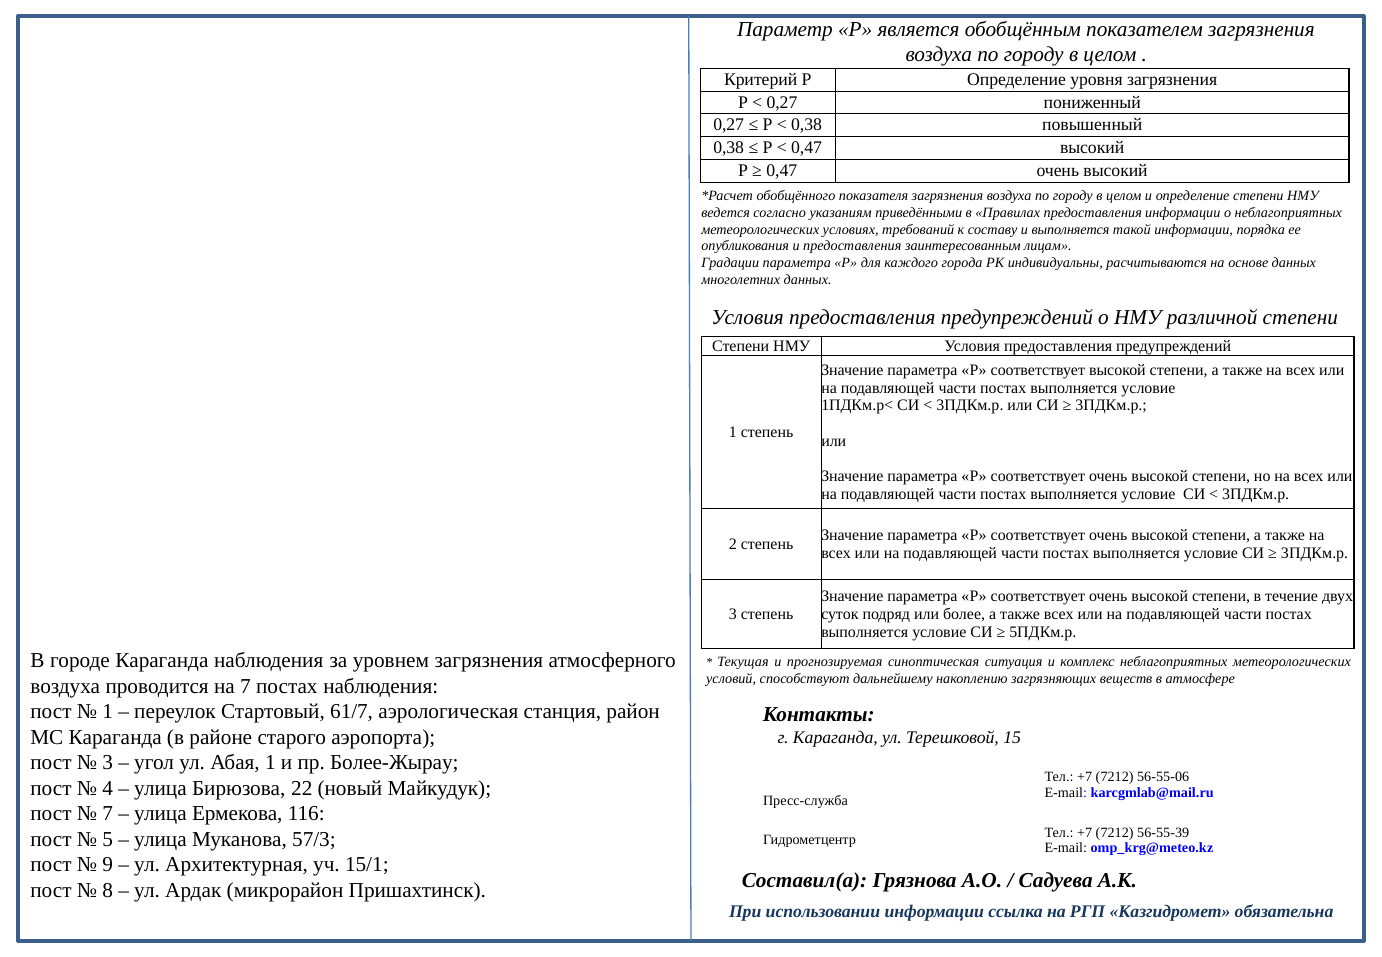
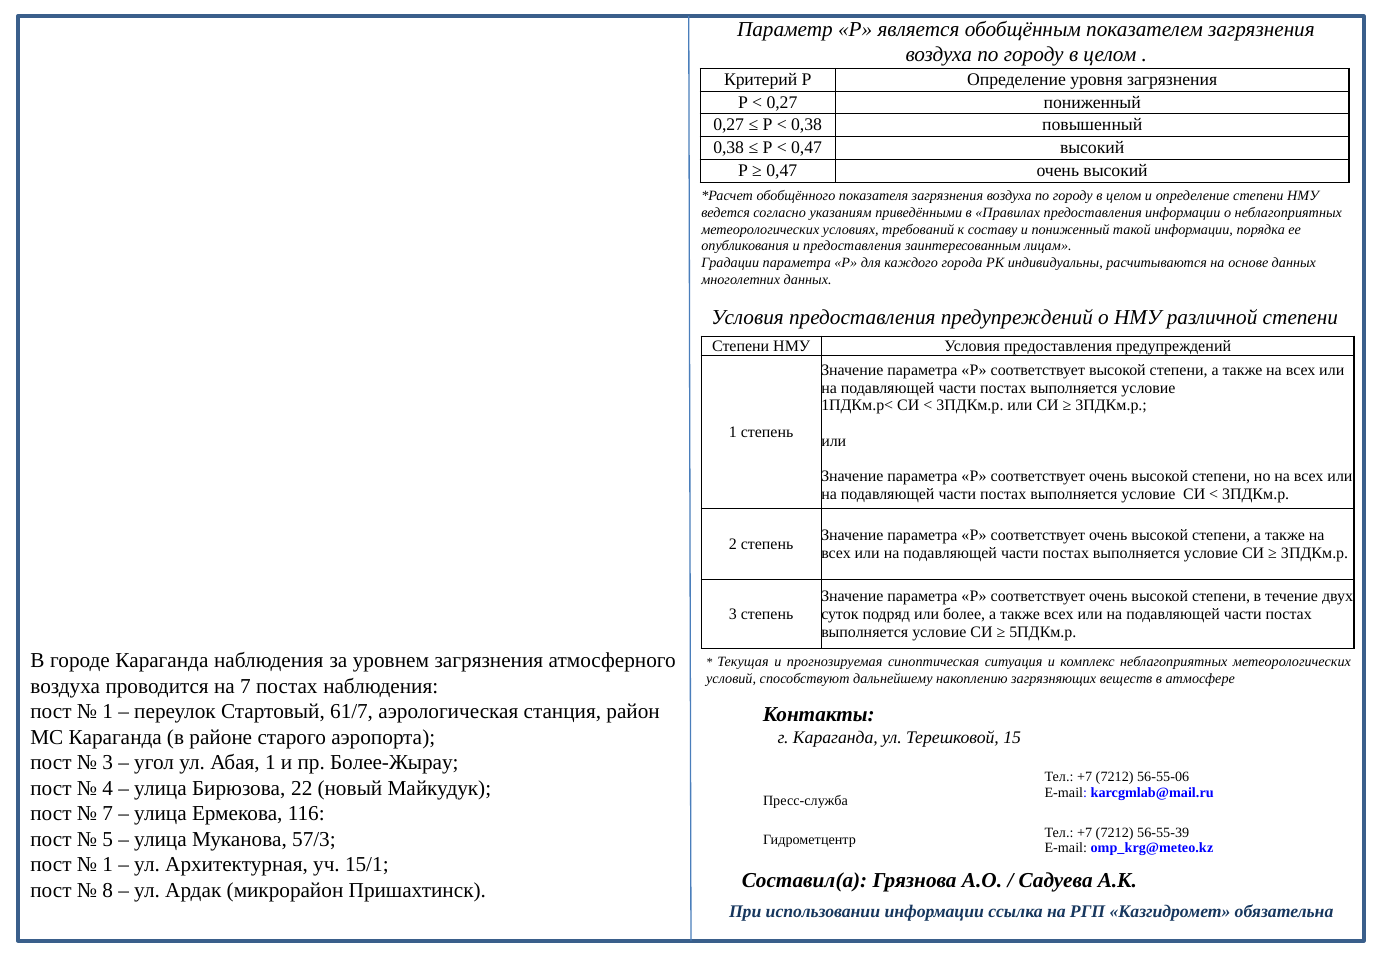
и выполняется: выполняется -> пониженный
9 at (108, 865): 9 -> 1
